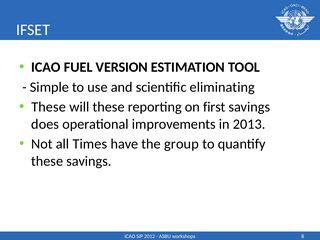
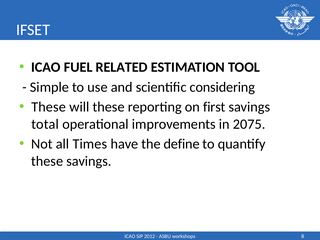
VERSION: VERSION -> RELATED
eliminating: eliminating -> considering
does: does -> total
2013: 2013 -> 2075
group: group -> define
